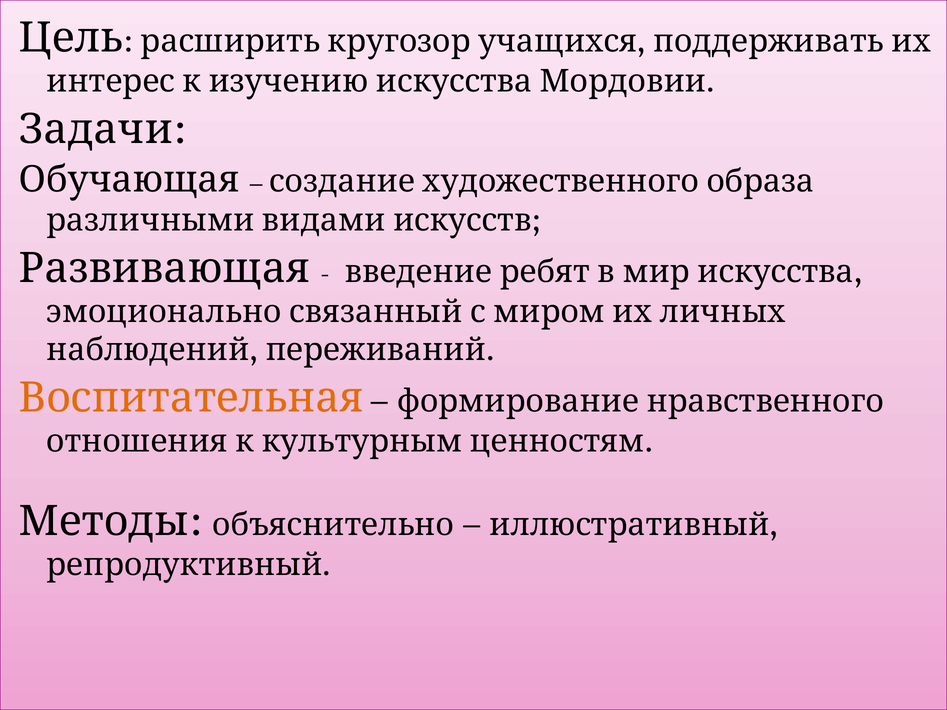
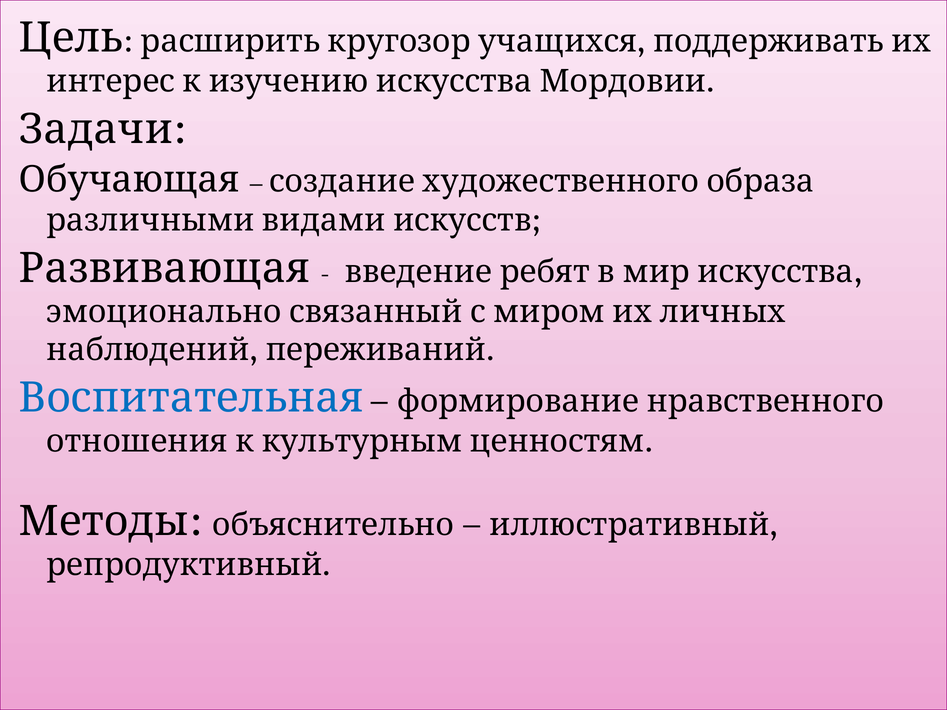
Воспитательная colour: orange -> blue
